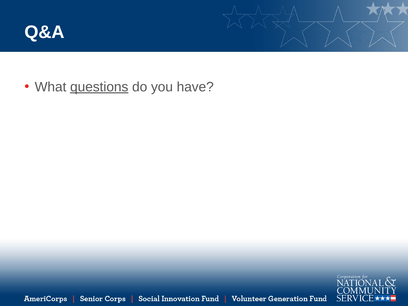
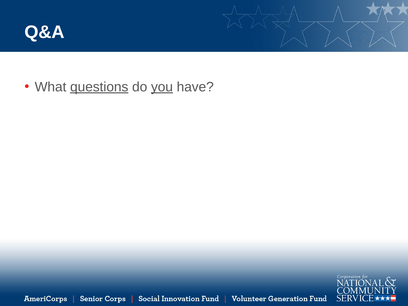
you underline: none -> present
